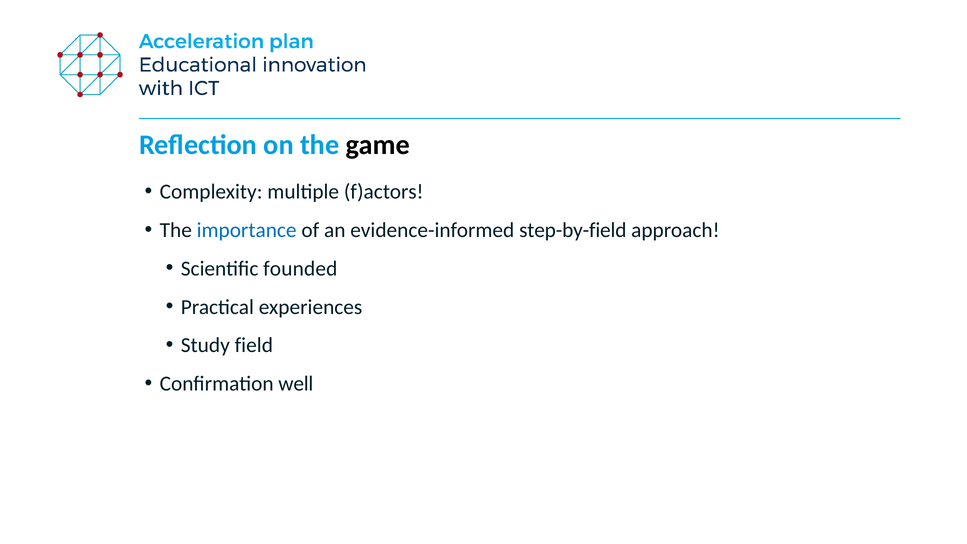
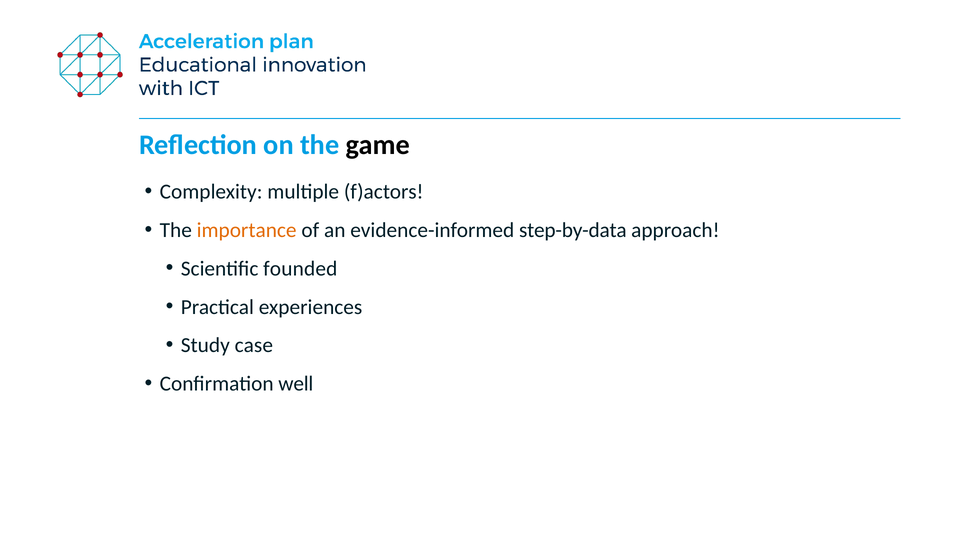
importance colour: blue -> orange
step-by-field: step-by-field -> step-by-data
field: field -> case
